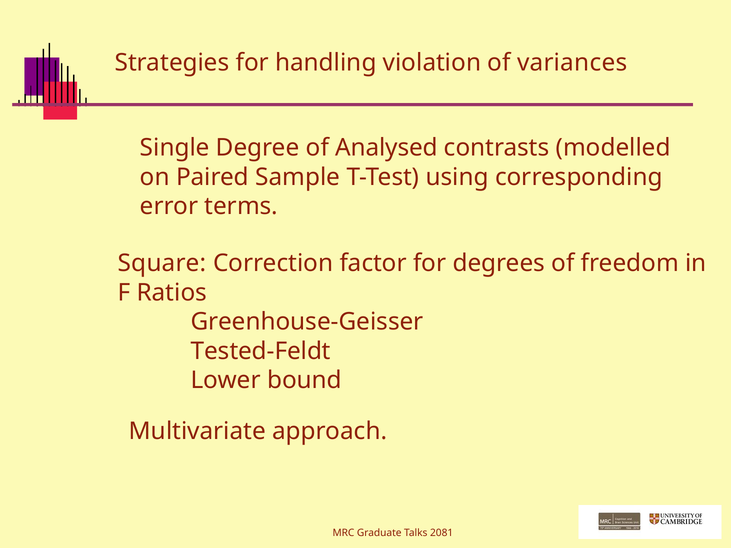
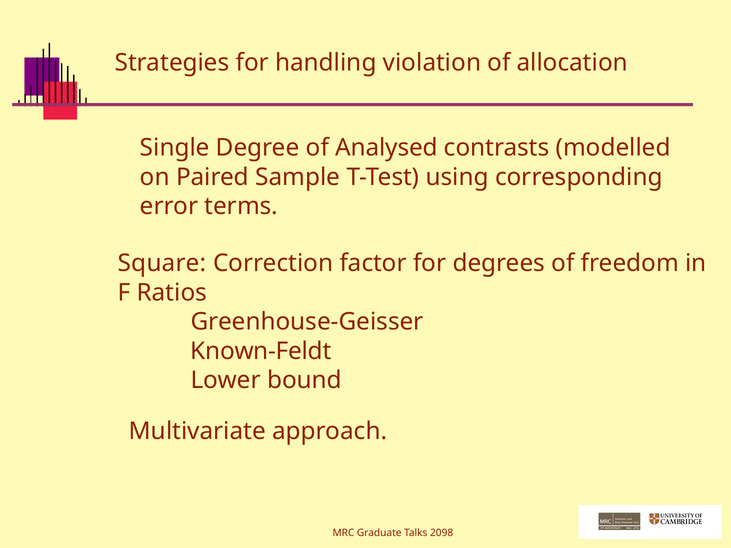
variances: variances -> allocation
Tested-Feldt: Tested-Feldt -> Known-Feldt
2081: 2081 -> 2098
